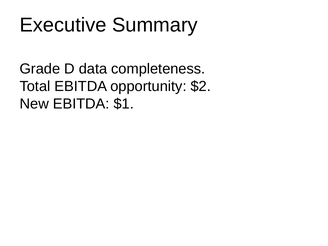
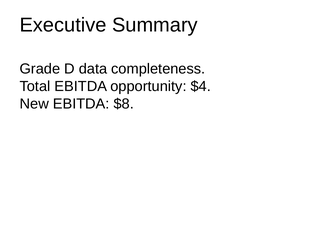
$2: $2 -> $4
$1: $1 -> $8
